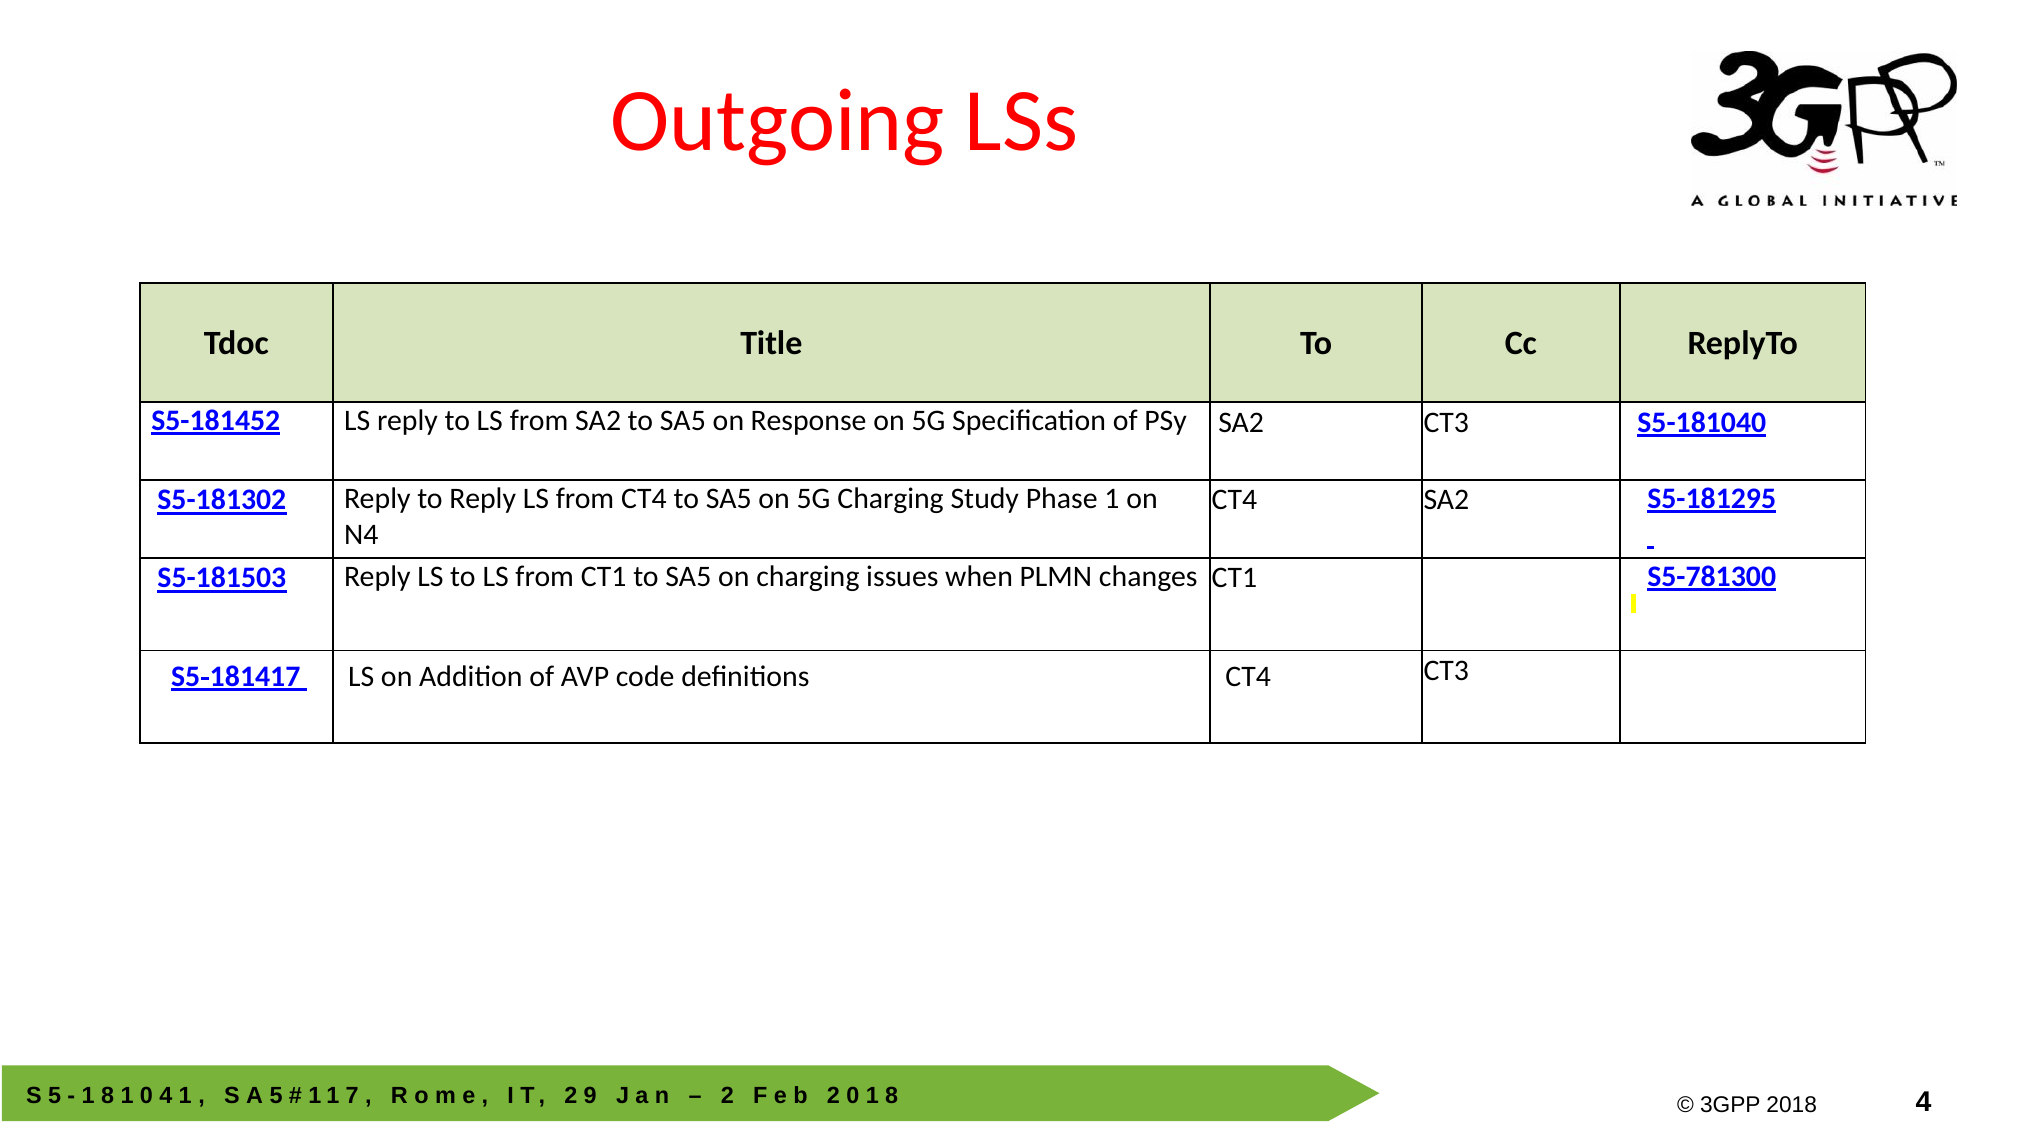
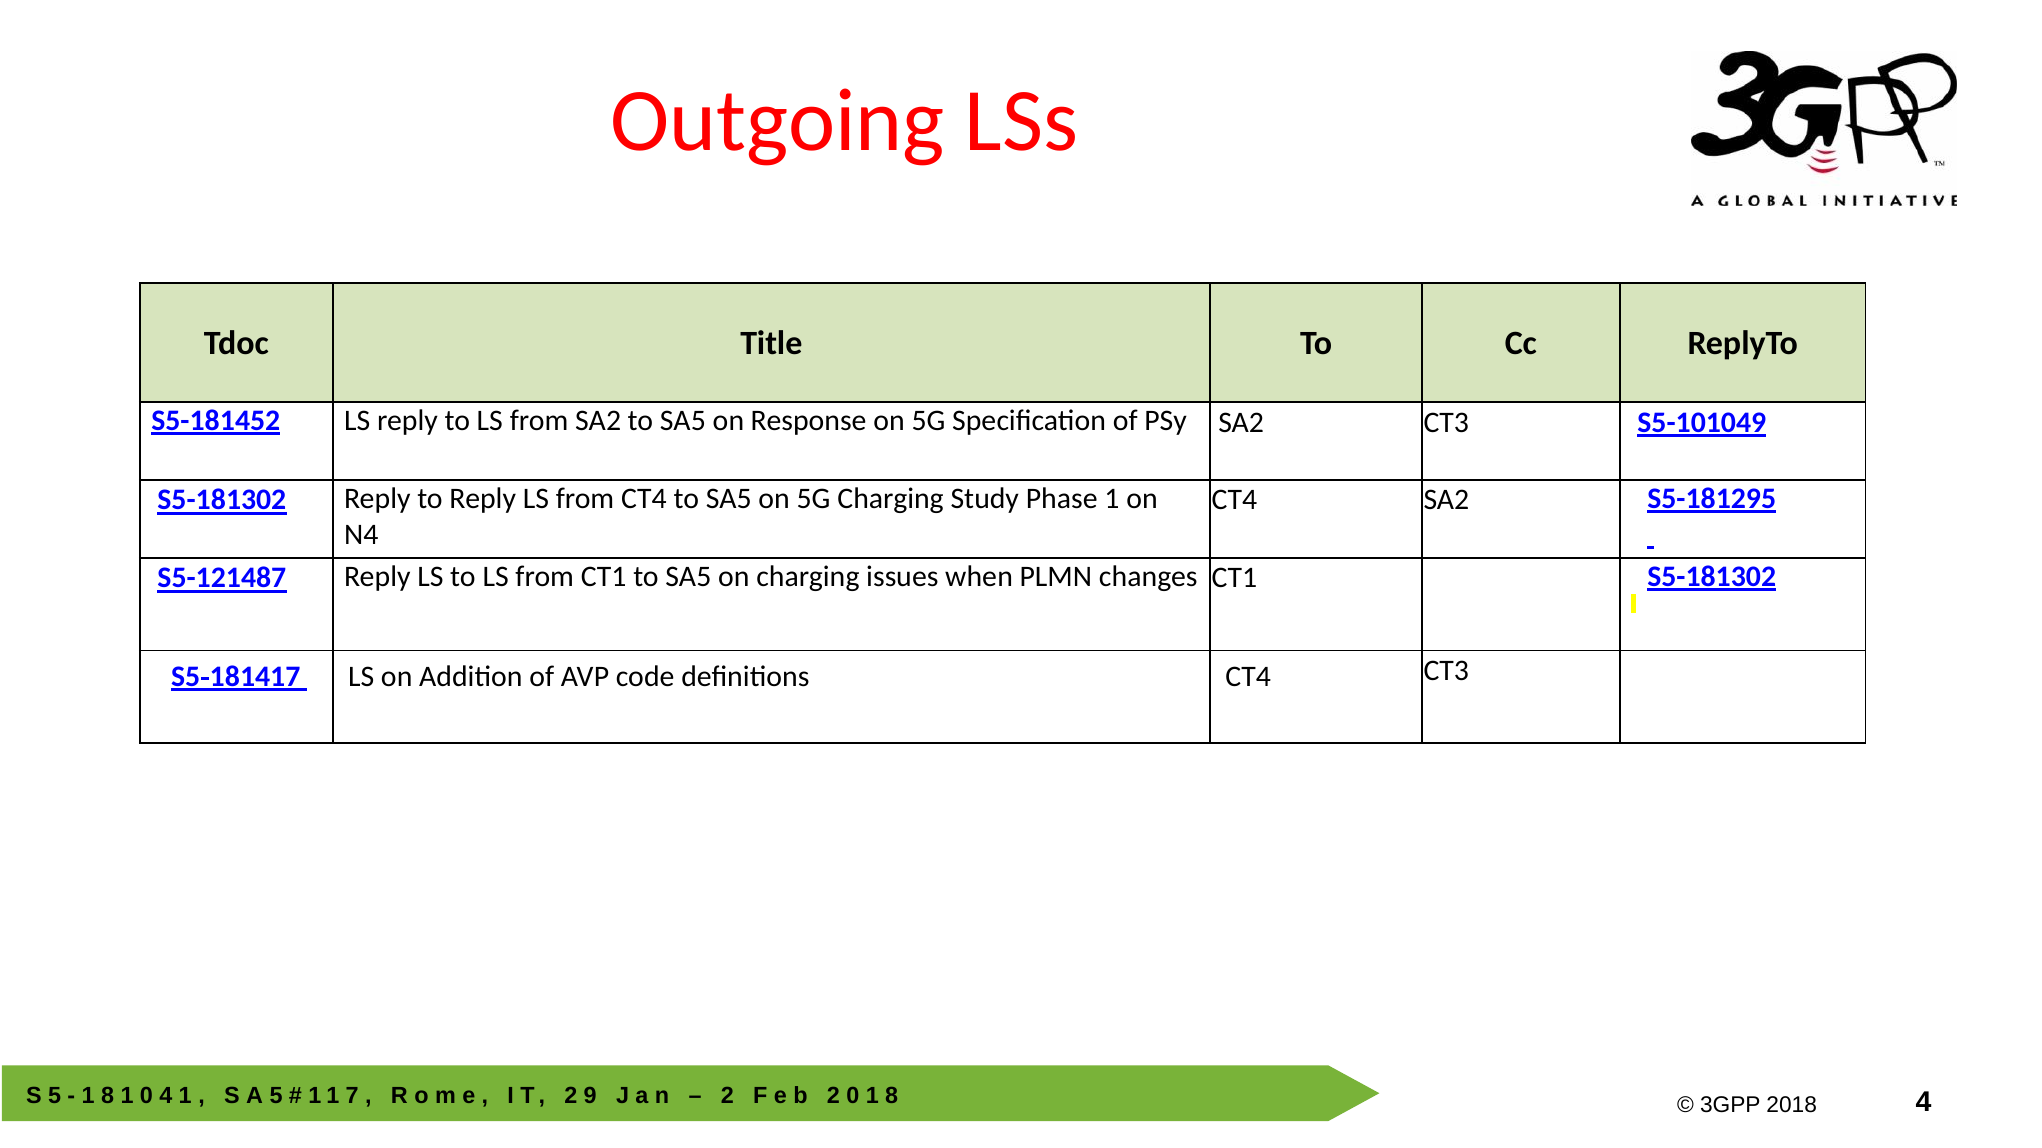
S5-181040: S5-181040 -> S5-101049
S5-181503: S5-181503 -> S5-121487
CT1 S5-781300: S5-781300 -> S5-181302
